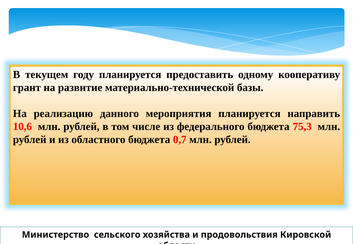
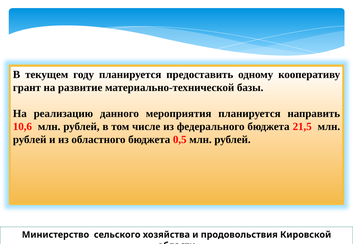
75,3: 75,3 -> 21,5
0,7: 0,7 -> 0,5
